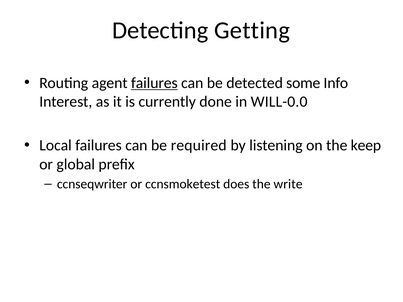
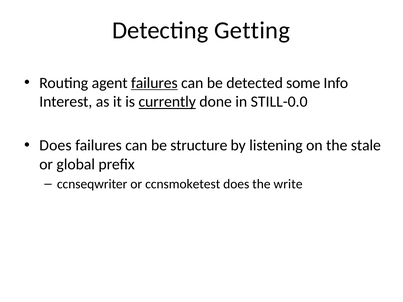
currently underline: none -> present
WILL-0.0: WILL-0.0 -> STILL-0.0
Local at (56, 146): Local -> Does
required: required -> structure
keep: keep -> stale
